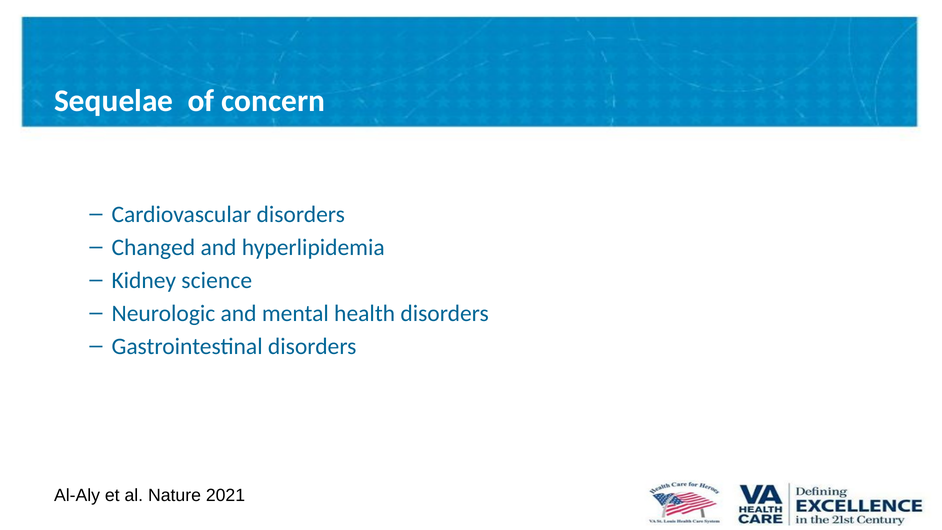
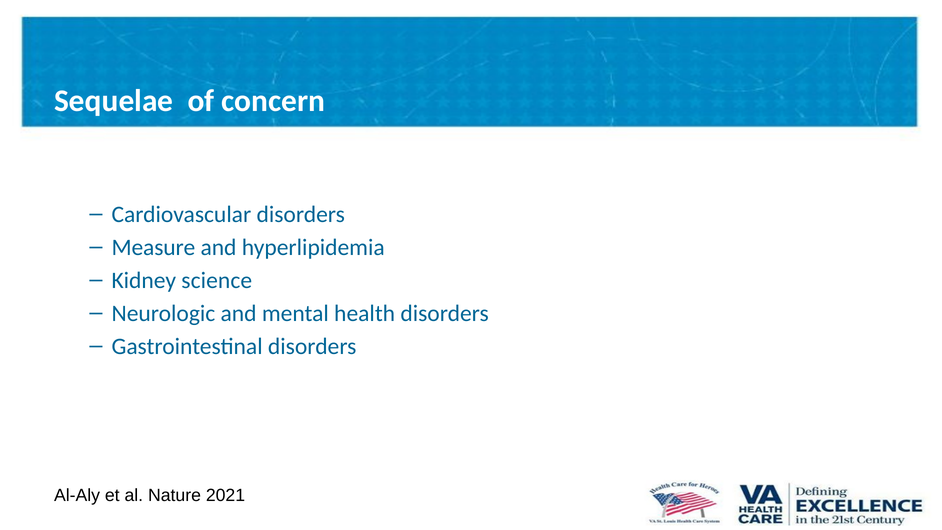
Changed: Changed -> Measure
